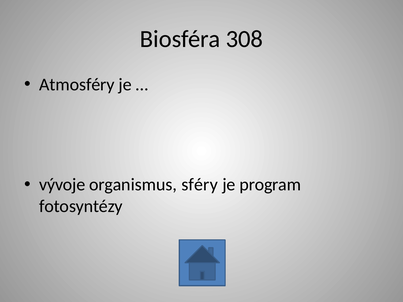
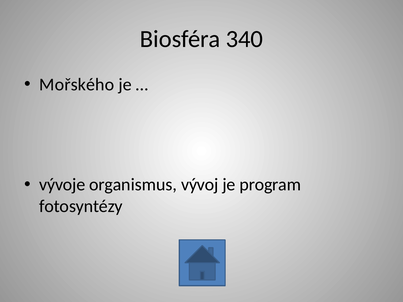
308: 308 -> 340
Atmosféry: Atmosféry -> Mořského
sféry: sféry -> vývoj
